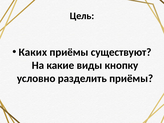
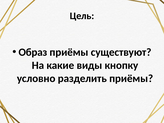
Каких: Каких -> Образ
